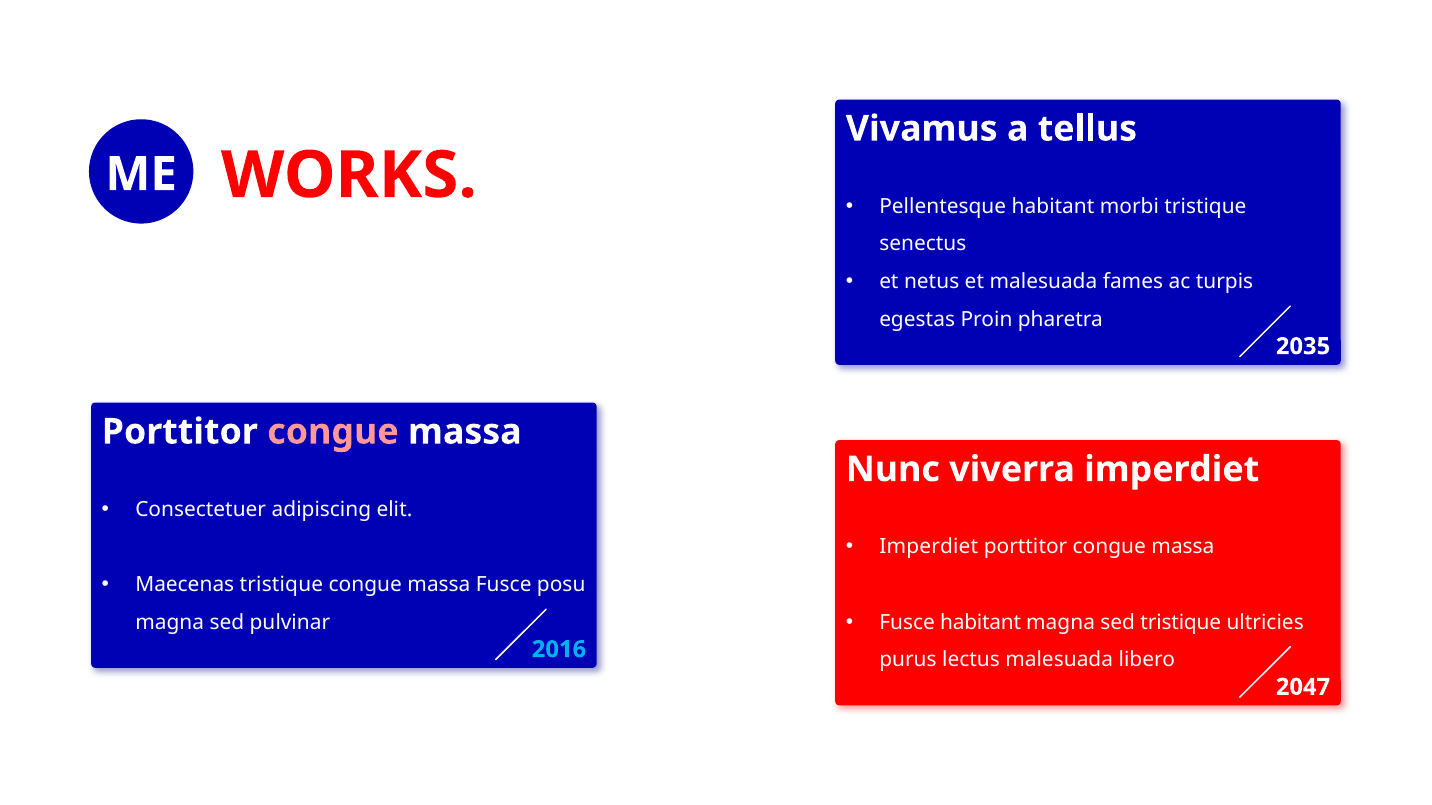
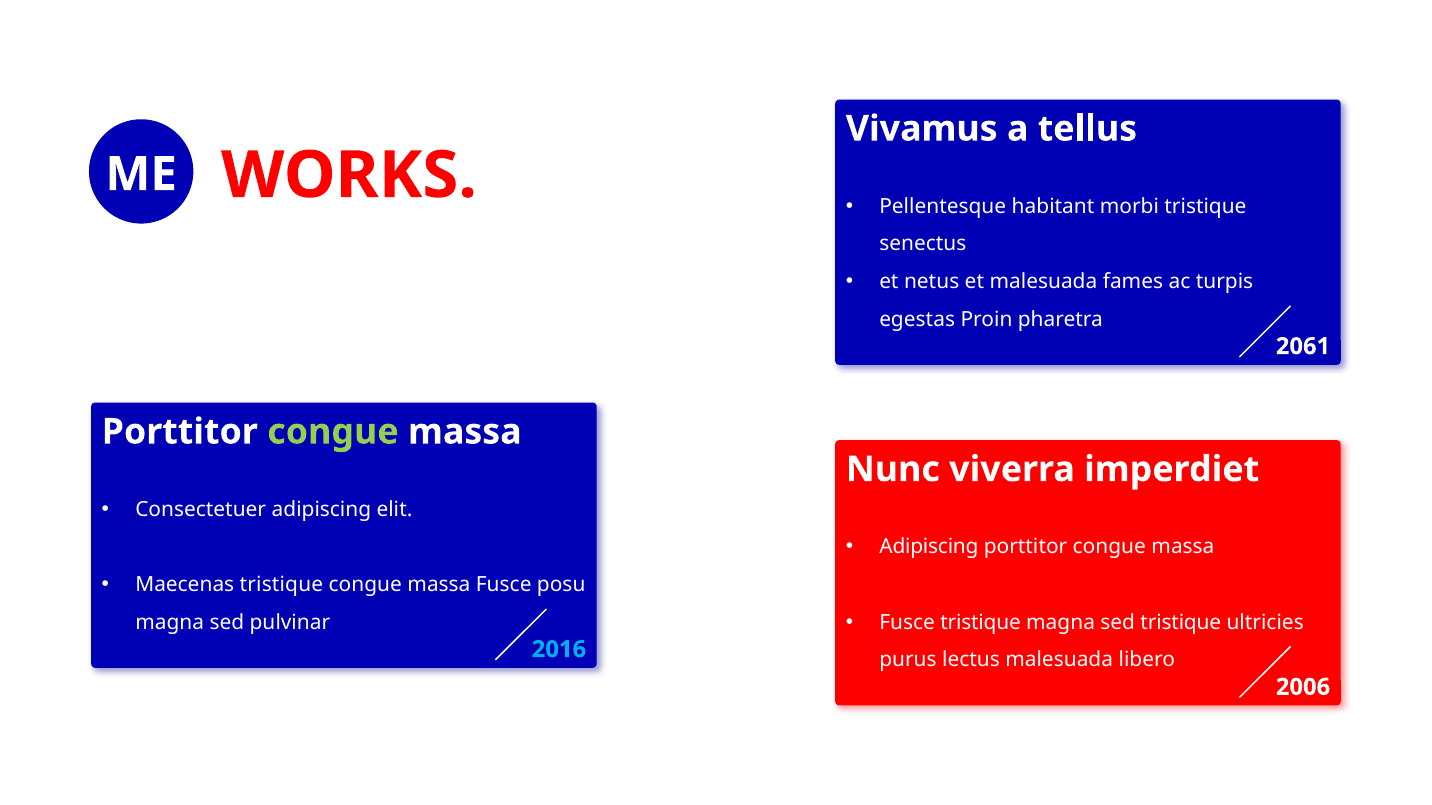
2035: 2035 -> 2061
congue at (333, 432) colour: pink -> light green
Imperdiet at (929, 547): Imperdiet -> Adipiscing
Fusce habitant: habitant -> tristique
2047: 2047 -> 2006
